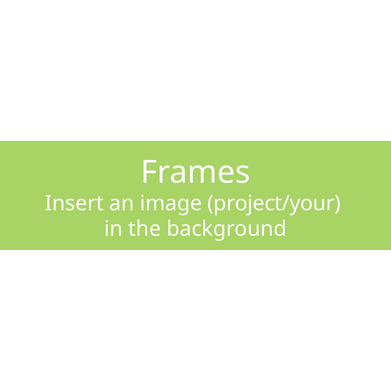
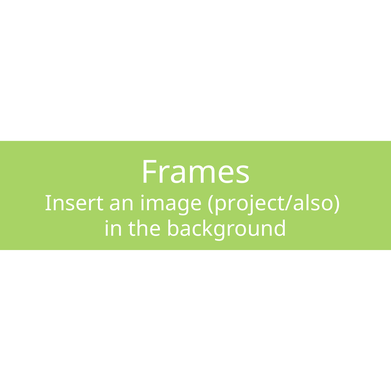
project/your: project/your -> project/also
